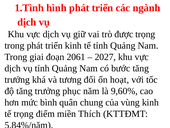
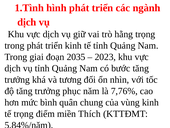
được: được -> hằng
2061: 2061 -> 2035
2027: 2027 -> 2023
hoạt: hoạt -> nhìn
9,60%: 9,60% -> 7,76%
